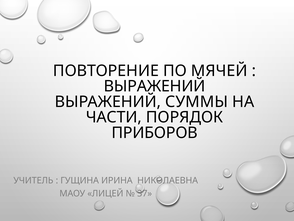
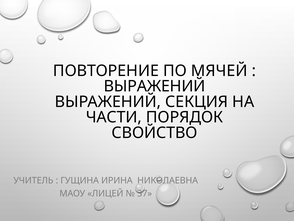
СУММЫ: СУММЫ -> СЕКЦИЯ
ПРИБОРОВ: ПРИБОРОВ -> СВОЙСТВО
